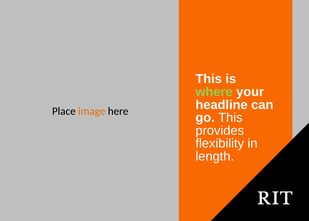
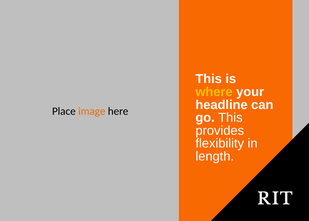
where colour: light green -> yellow
